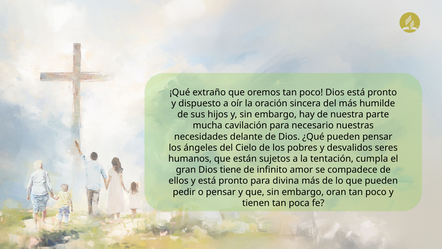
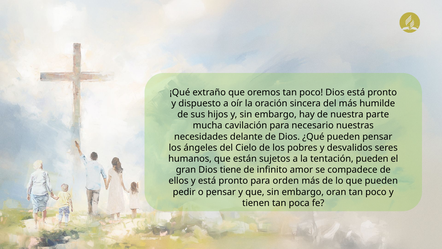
tentación cumpla: cumpla -> pueden
divina: divina -> orden
